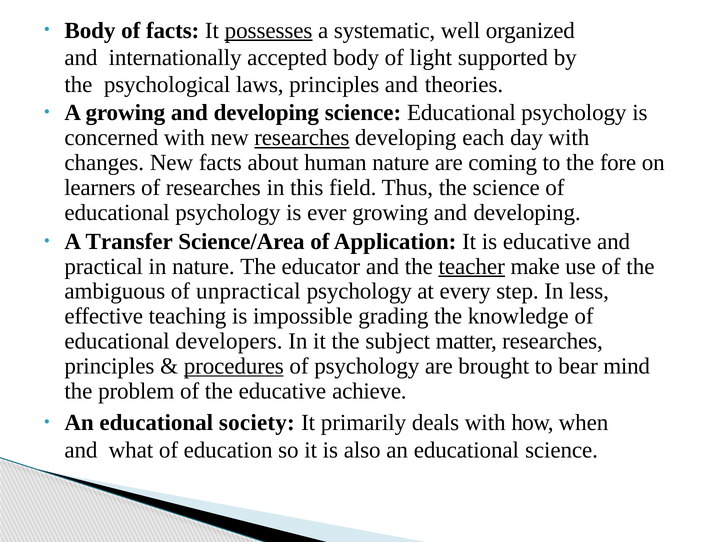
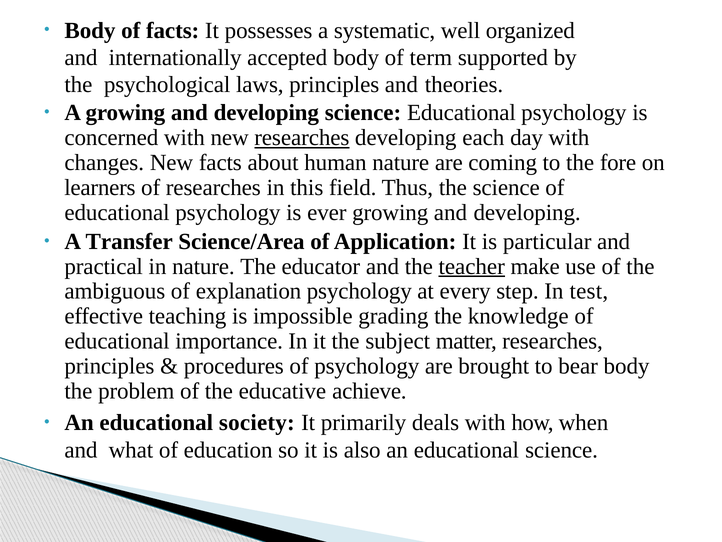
possesses underline: present -> none
light: light -> term
is educative: educative -> particular
unpractical: unpractical -> explanation
less: less -> test
developers: developers -> importance
procedures underline: present -> none
bear mind: mind -> body
